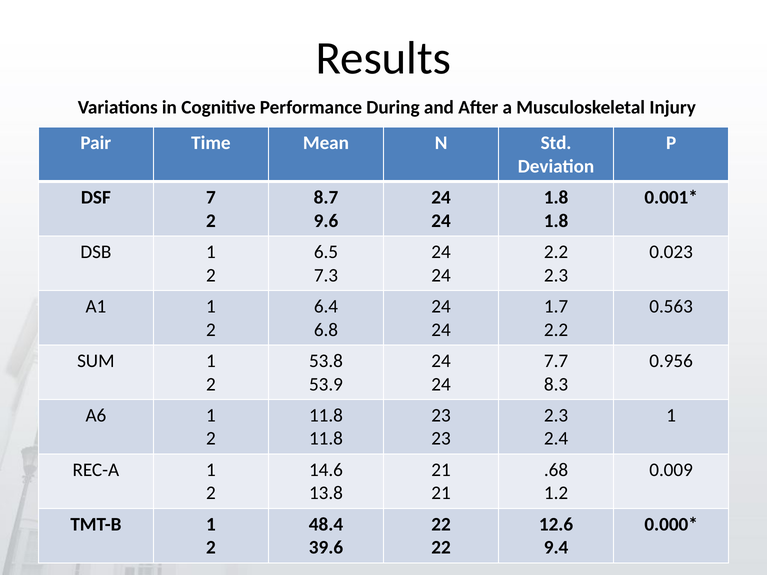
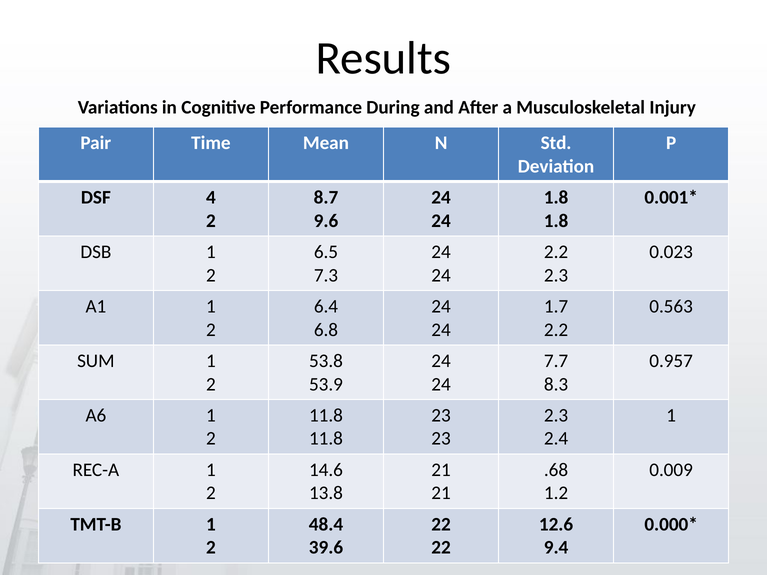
7: 7 -> 4
0.956: 0.956 -> 0.957
